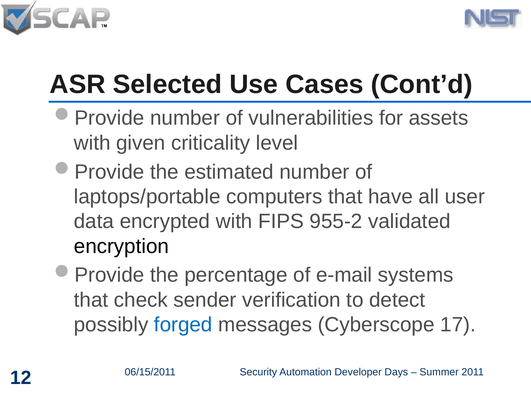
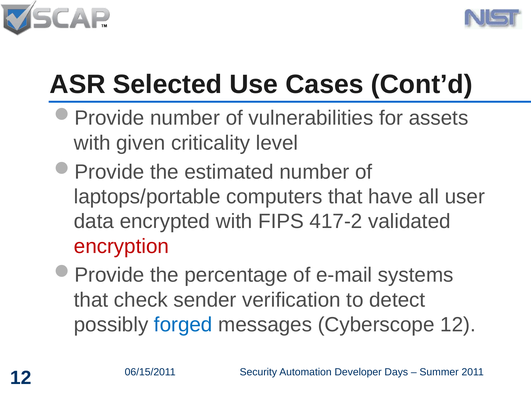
955-2: 955-2 -> 417-2
encryption colour: black -> red
Cyberscope 17: 17 -> 12
